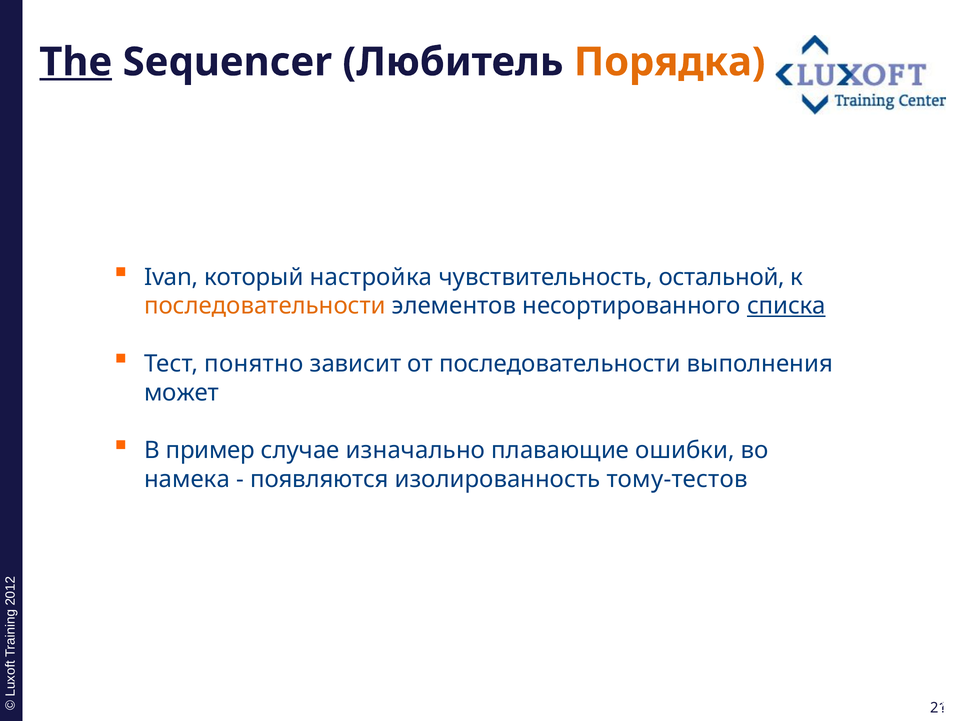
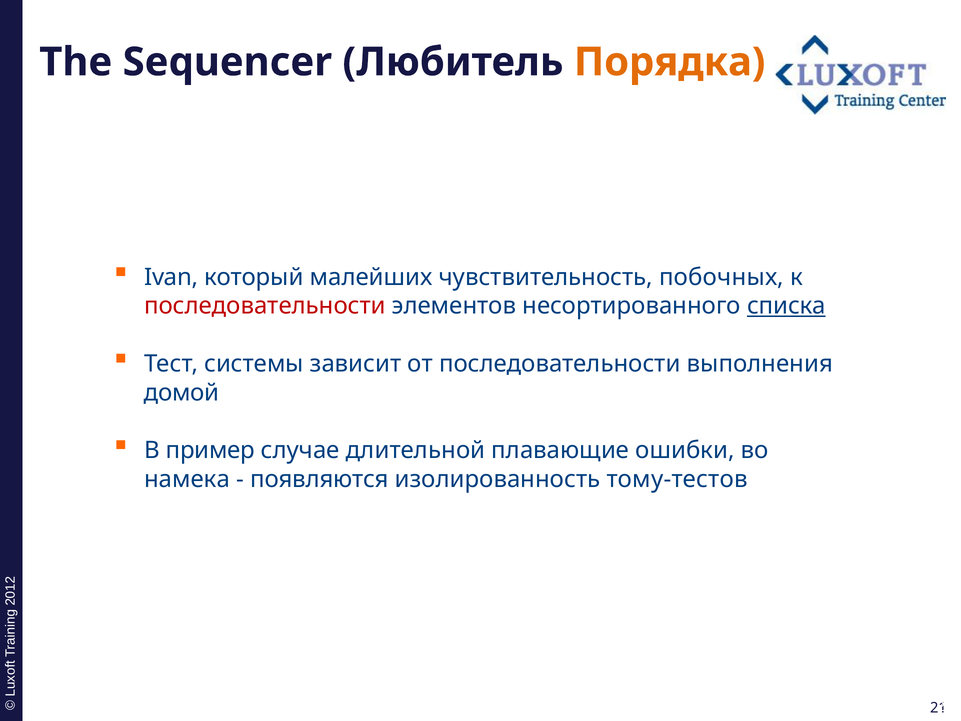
The underline: present -> none
настройка: настройка -> малейших
остальной: остальной -> побочных
последовательности at (265, 306) colour: orange -> red
понятно: понятно -> системы
может: может -> домой
изначально: изначально -> длительной
